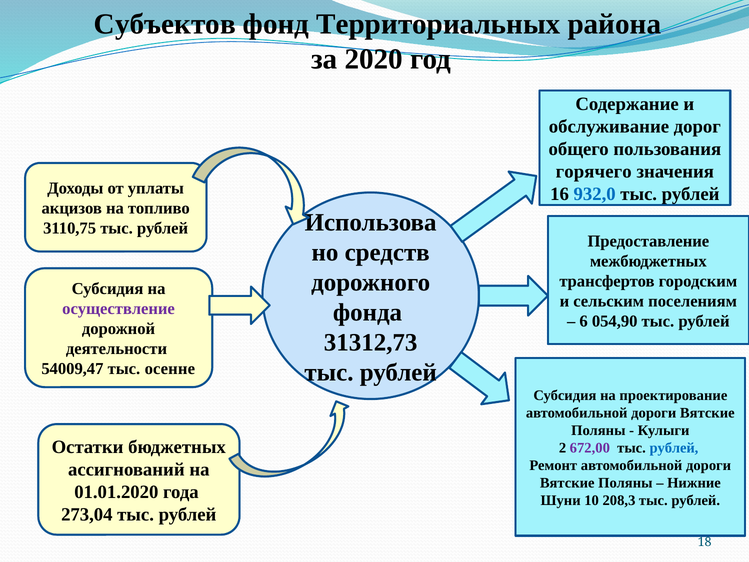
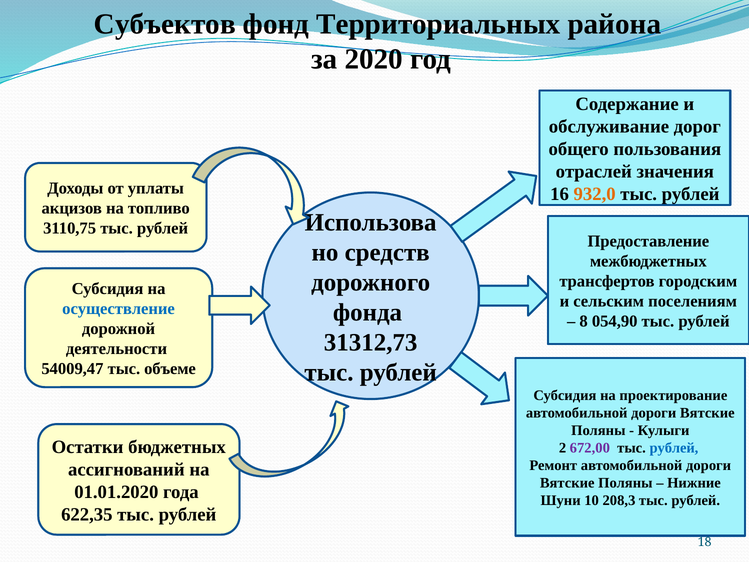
горячего: горячего -> отраслей
932,0 colour: blue -> orange
осуществление colour: purple -> blue
6: 6 -> 8
осенне: осенне -> объеме
273,04: 273,04 -> 622,35
